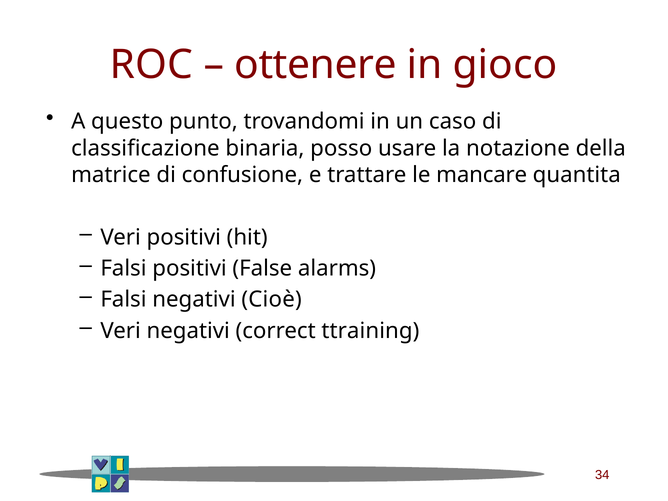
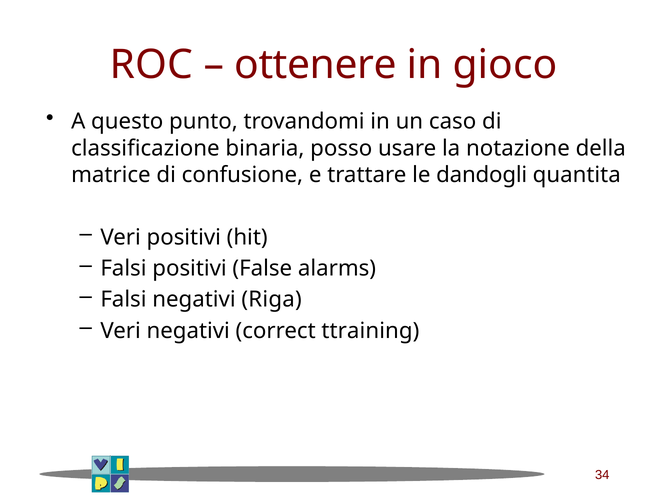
mancare: mancare -> dandogli
Cioè: Cioè -> Riga
